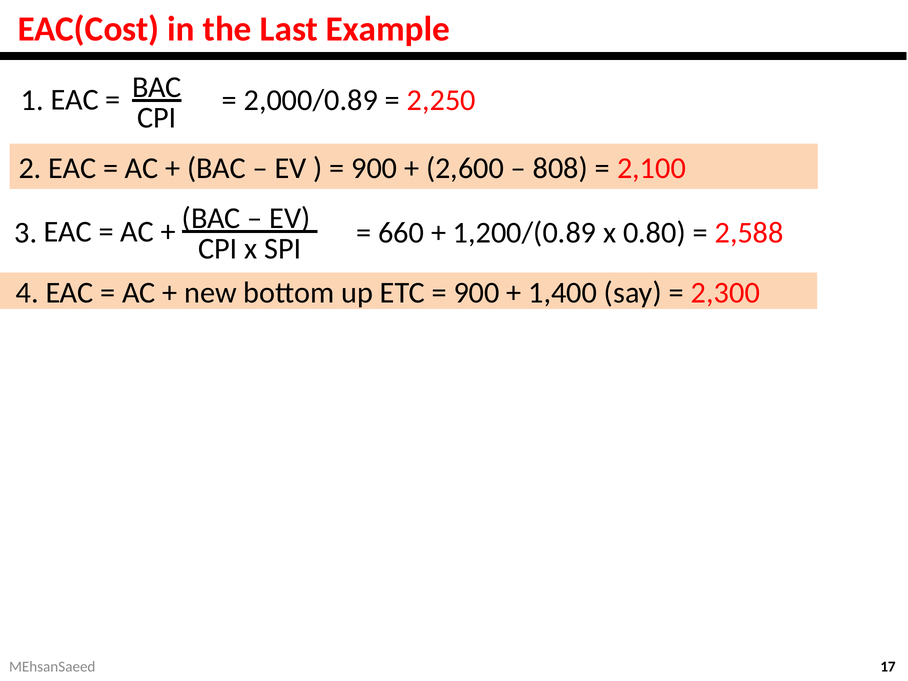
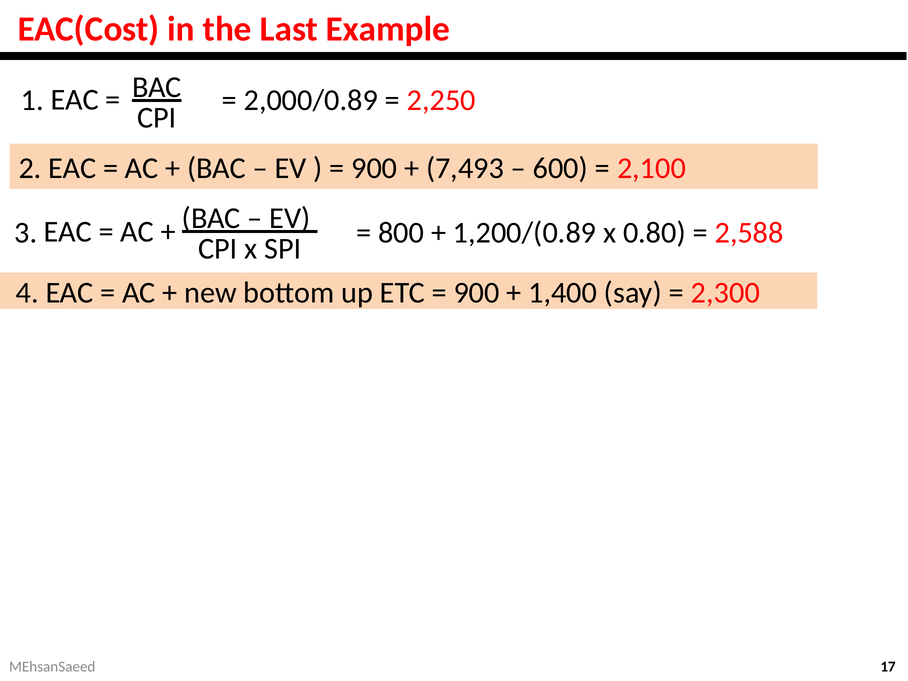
2,600: 2,600 -> 7,493
808: 808 -> 600
660: 660 -> 800
